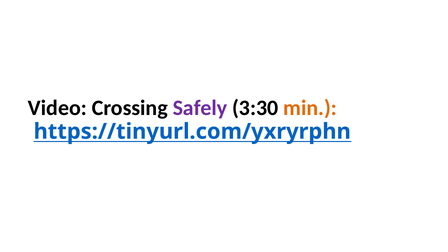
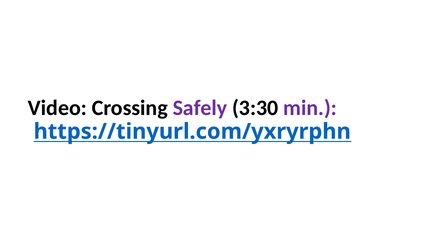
min colour: orange -> purple
